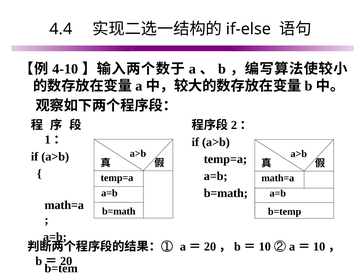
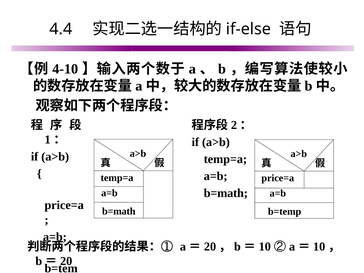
math=a at (278, 178): math=a -> price=a
math=a at (64, 205): math=a -> price=a
